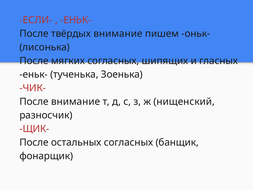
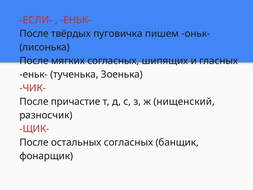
твёрдых внимание: внимание -> пуговичка
После внимание: внимание -> причастие
